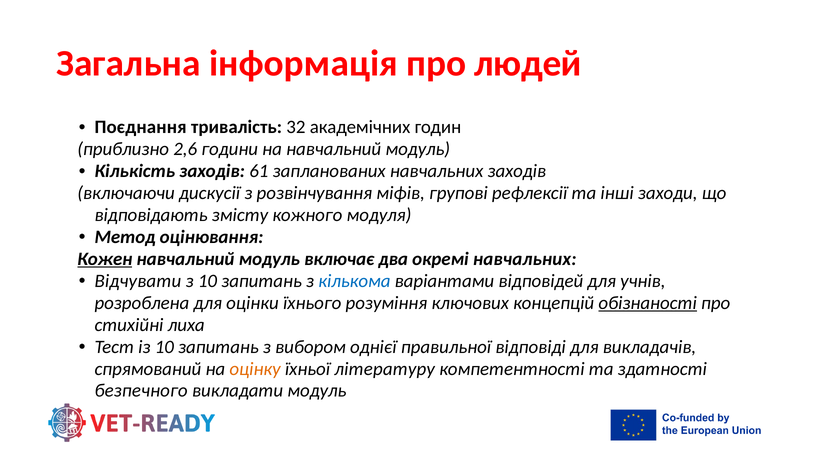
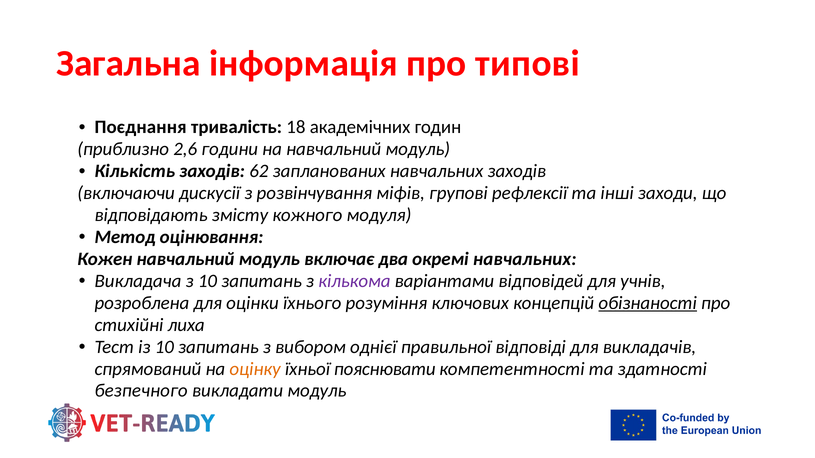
людей: людей -> типові
32: 32 -> 18
61: 61 -> 62
Кожен underline: present -> none
Відчувати: Відчувати -> Викладача
кількома colour: blue -> purple
літературу: літературу -> пояснювати
